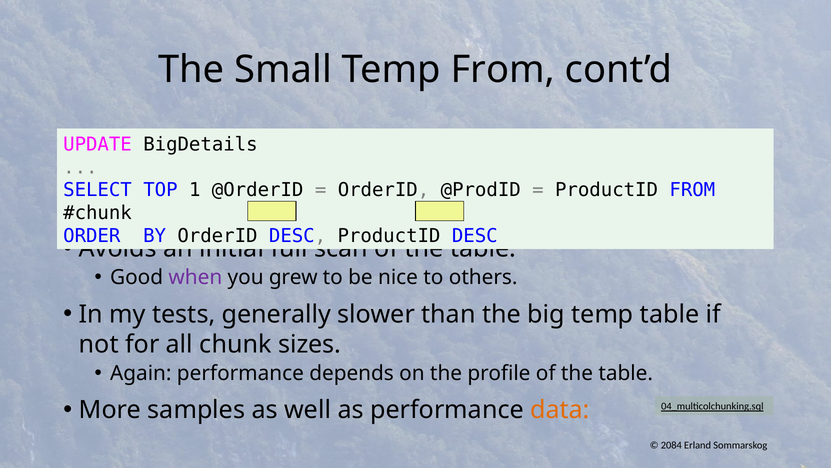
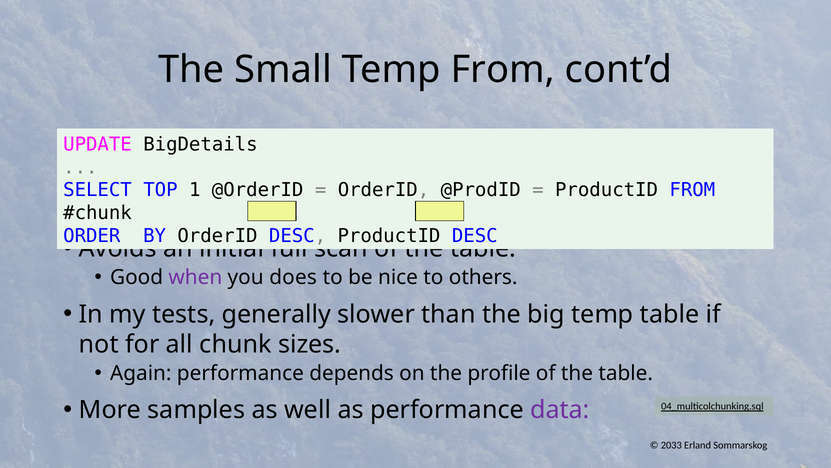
grew: grew -> does
data colour: orange -> purple
2084: 2084 -> 2033
